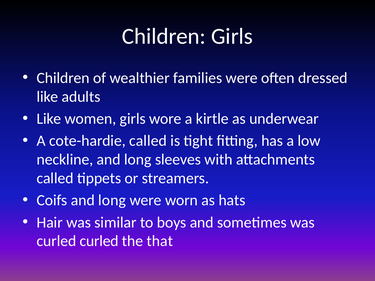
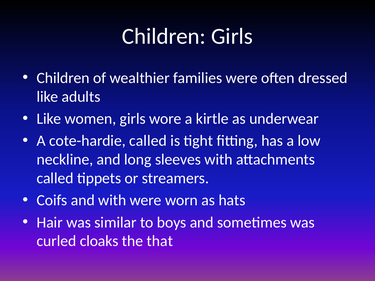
Coifs and long: long -> with
curled curled: curled -> cloaks
